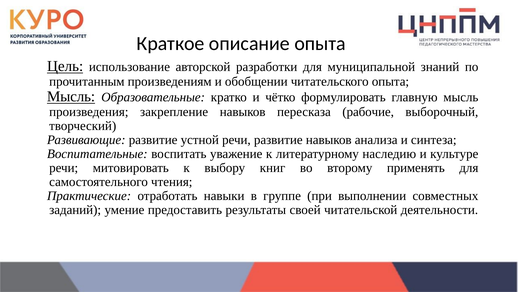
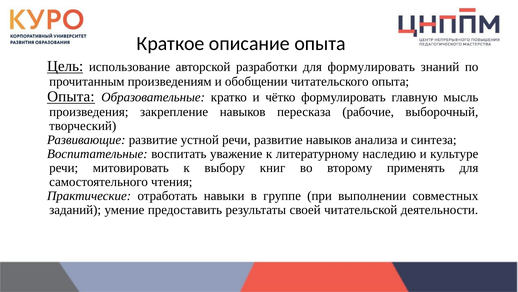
для муниципальной: муниципальной -> формулировать
Мысль at (71, 96): Мысль -> Опыта
